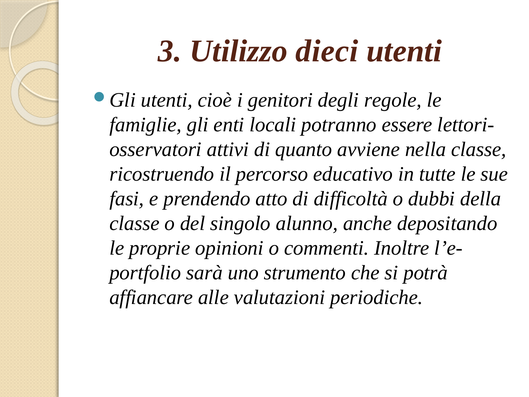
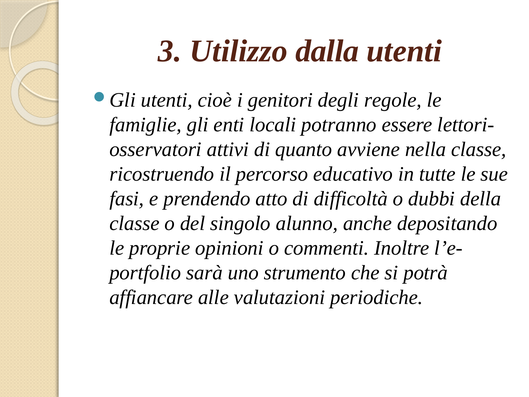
dieci: dieci -> dalla
